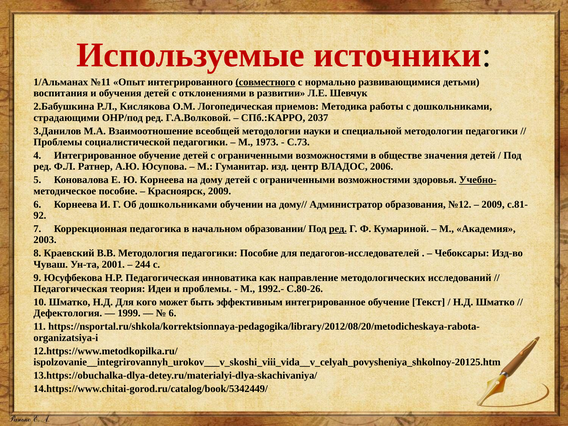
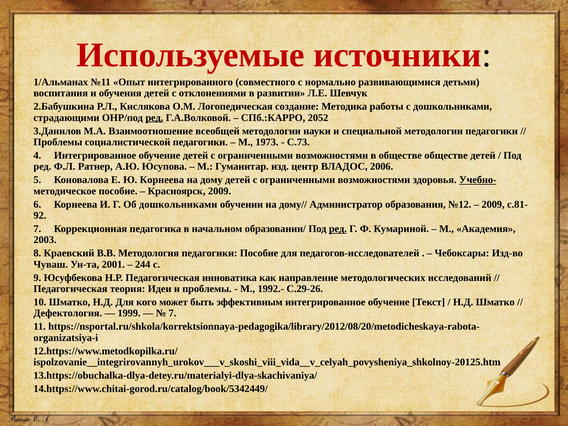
совместного underline: present -> none
приемов: приемов -> создание
ред at (154, 118) underline: none -> present
2037: 2037 -> 2052
обществе значения: значения -> обществе
С.80-26: С.80-26 -> С.29-26
6 at (173, 313): 6 -> 7
